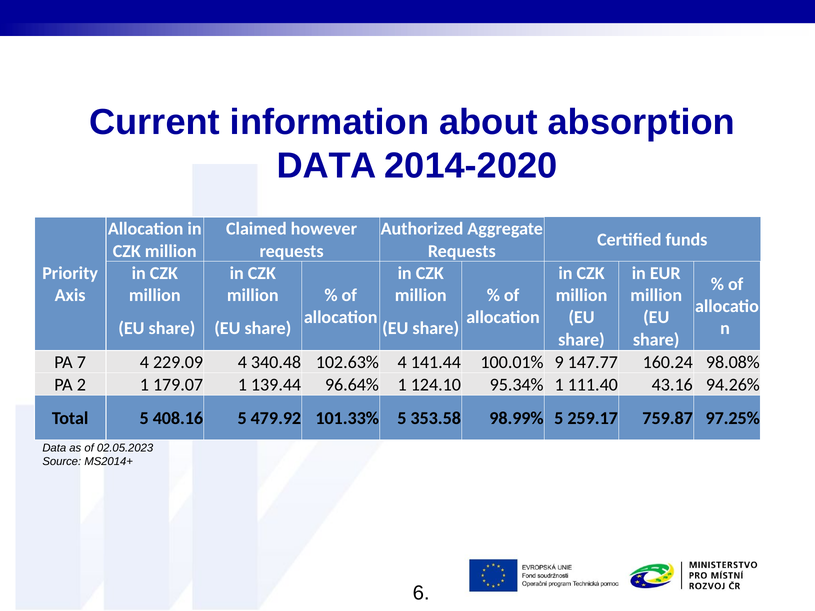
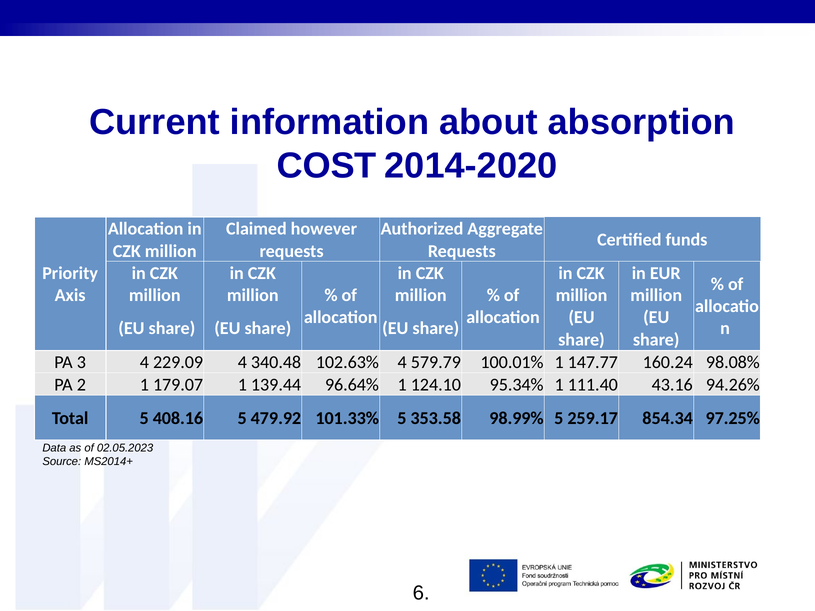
DATA at (327, 166): DATA -> COST
7: 7 -> 3
141.44: 141.44 -> 579.79
100.01% 9: 9 -> 1
759.87: 759.87 -> 854.34
